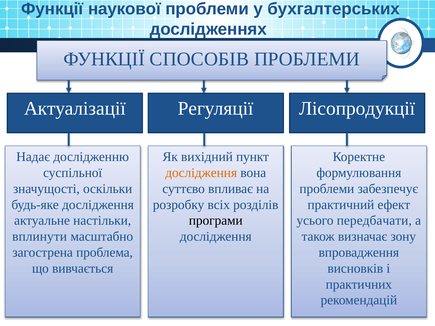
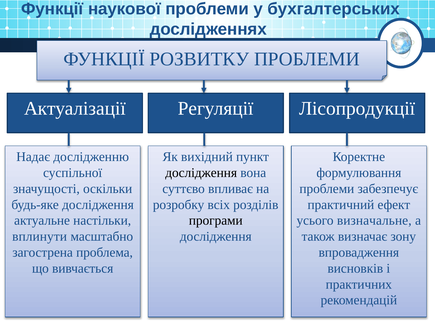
СПОСОБІВ: СПОСОБІВ -> РОЗВИТКУ
дослідження at (201, 173) colour: orange -> black
передбачати: передбачати -> визначальне
